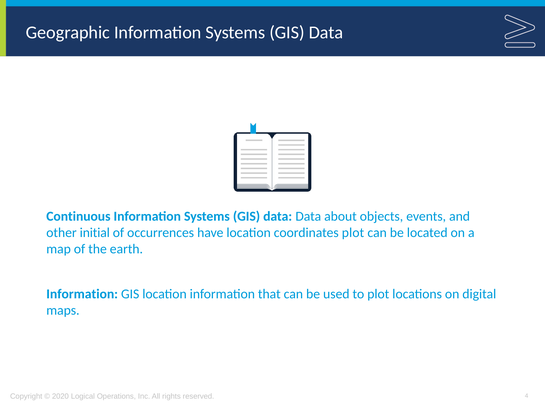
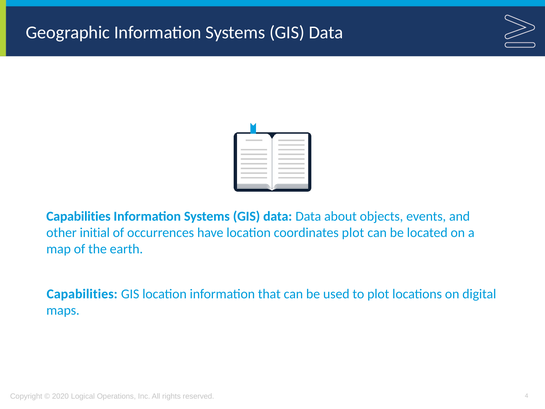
Continuous at (78, 216): Continuous -> Capabilities
Information at (82, 294): Information -> Capabilities
